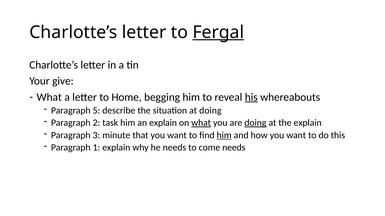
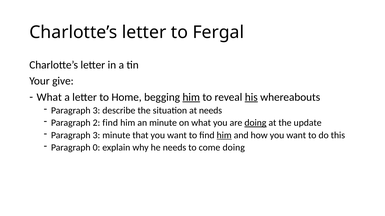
Fergal underline: present -> none
him at (191, 97) underline: none -> present
5 at (96, 111): 5 -> 3
at doing: doing -> needs
2 task: task -> find
an explain: explain -> minute
what at (201, 123) underline: present -> none
the explain: explain -> update
1: 1 -> 0
come needs: needs -> doing
